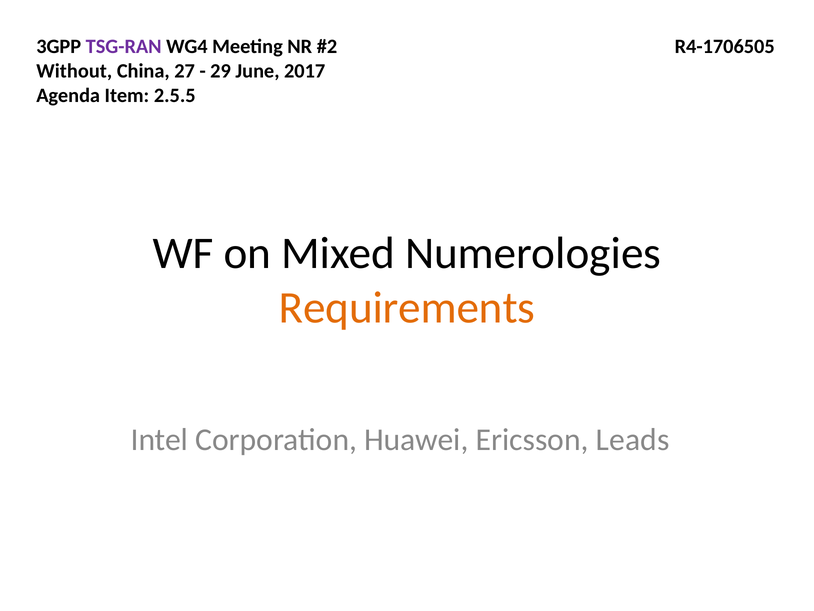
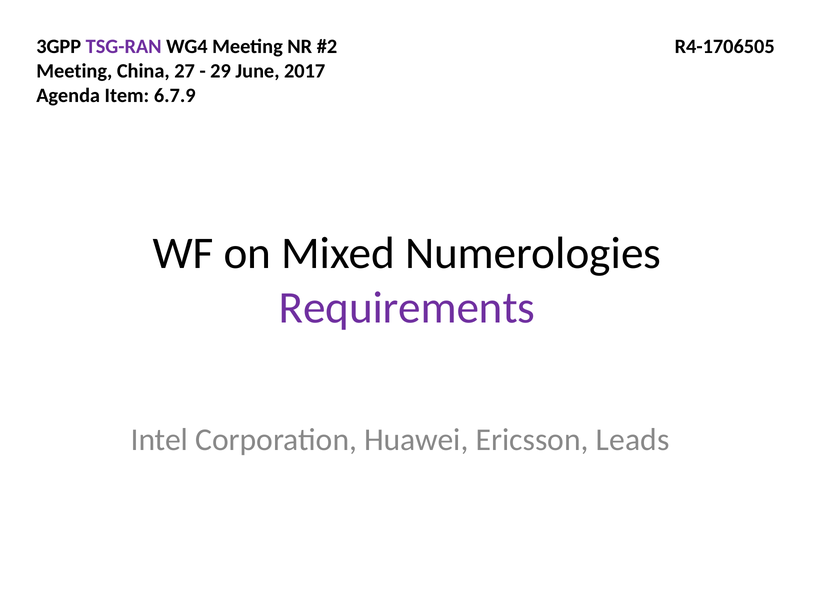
Without at (74, 71): Without -> Meeting
2.5.5: 2.5.5 -> 6.7.9
Requirements colour: orange -> purple
